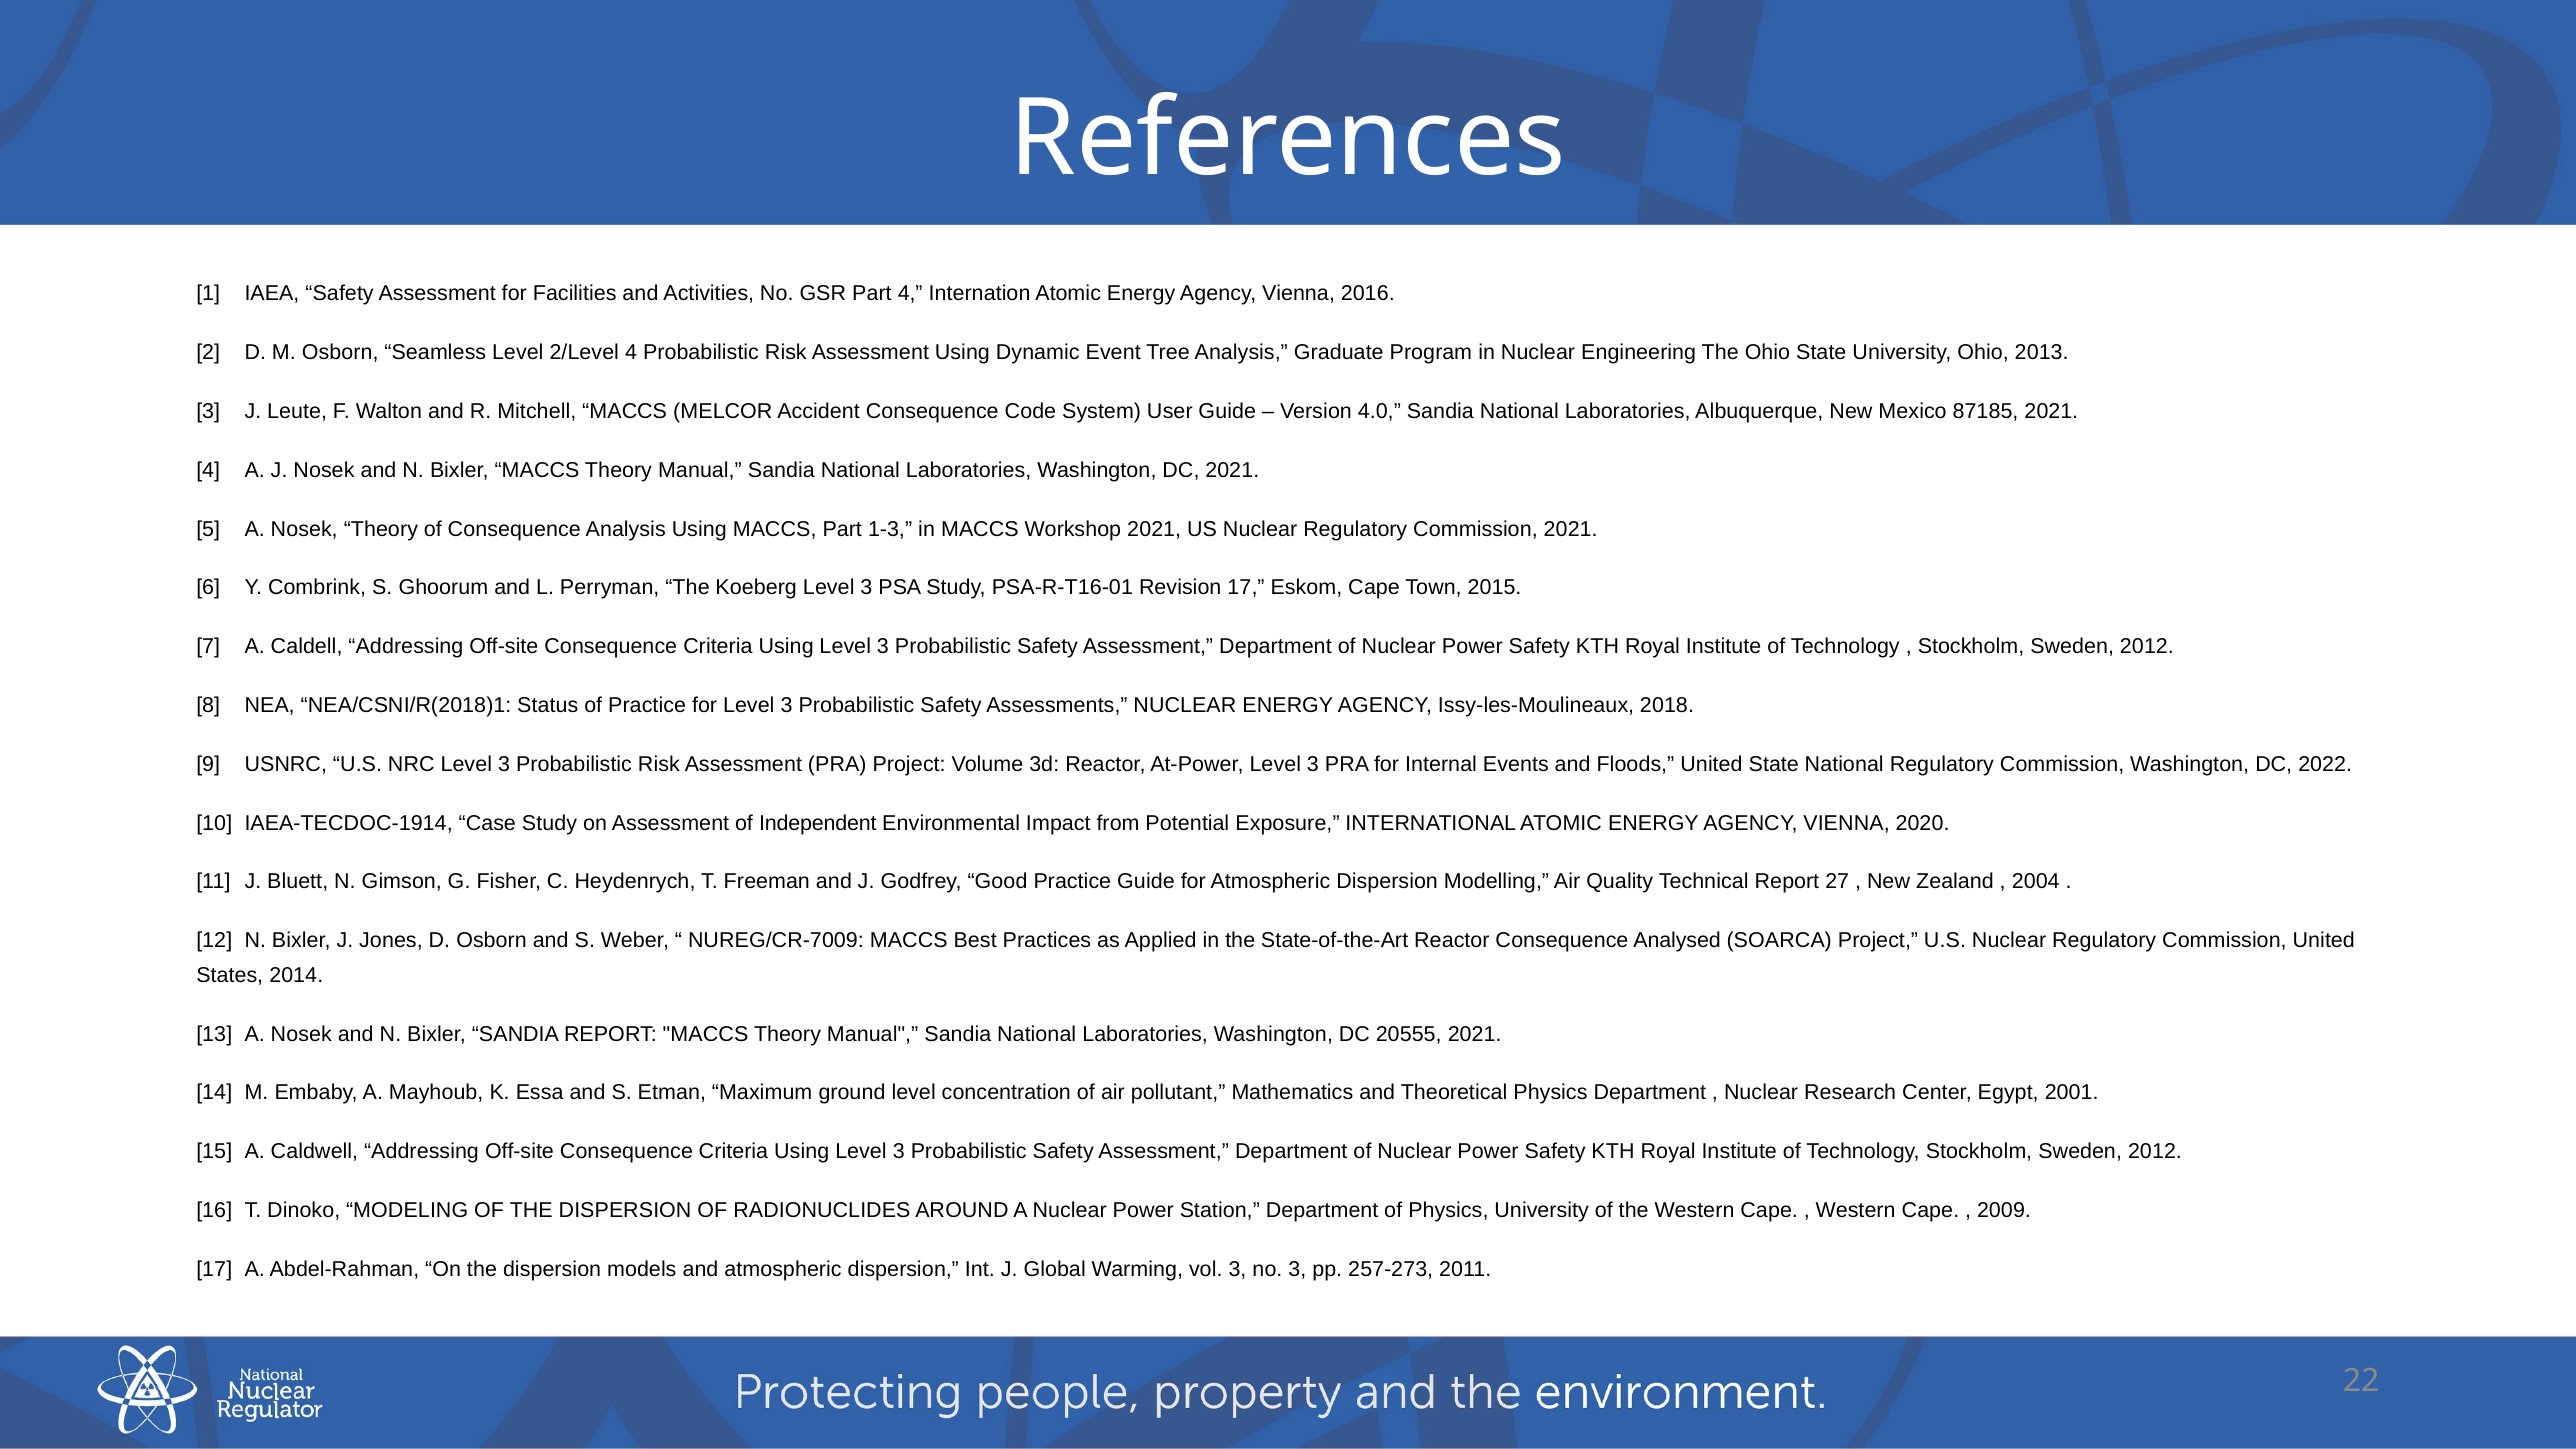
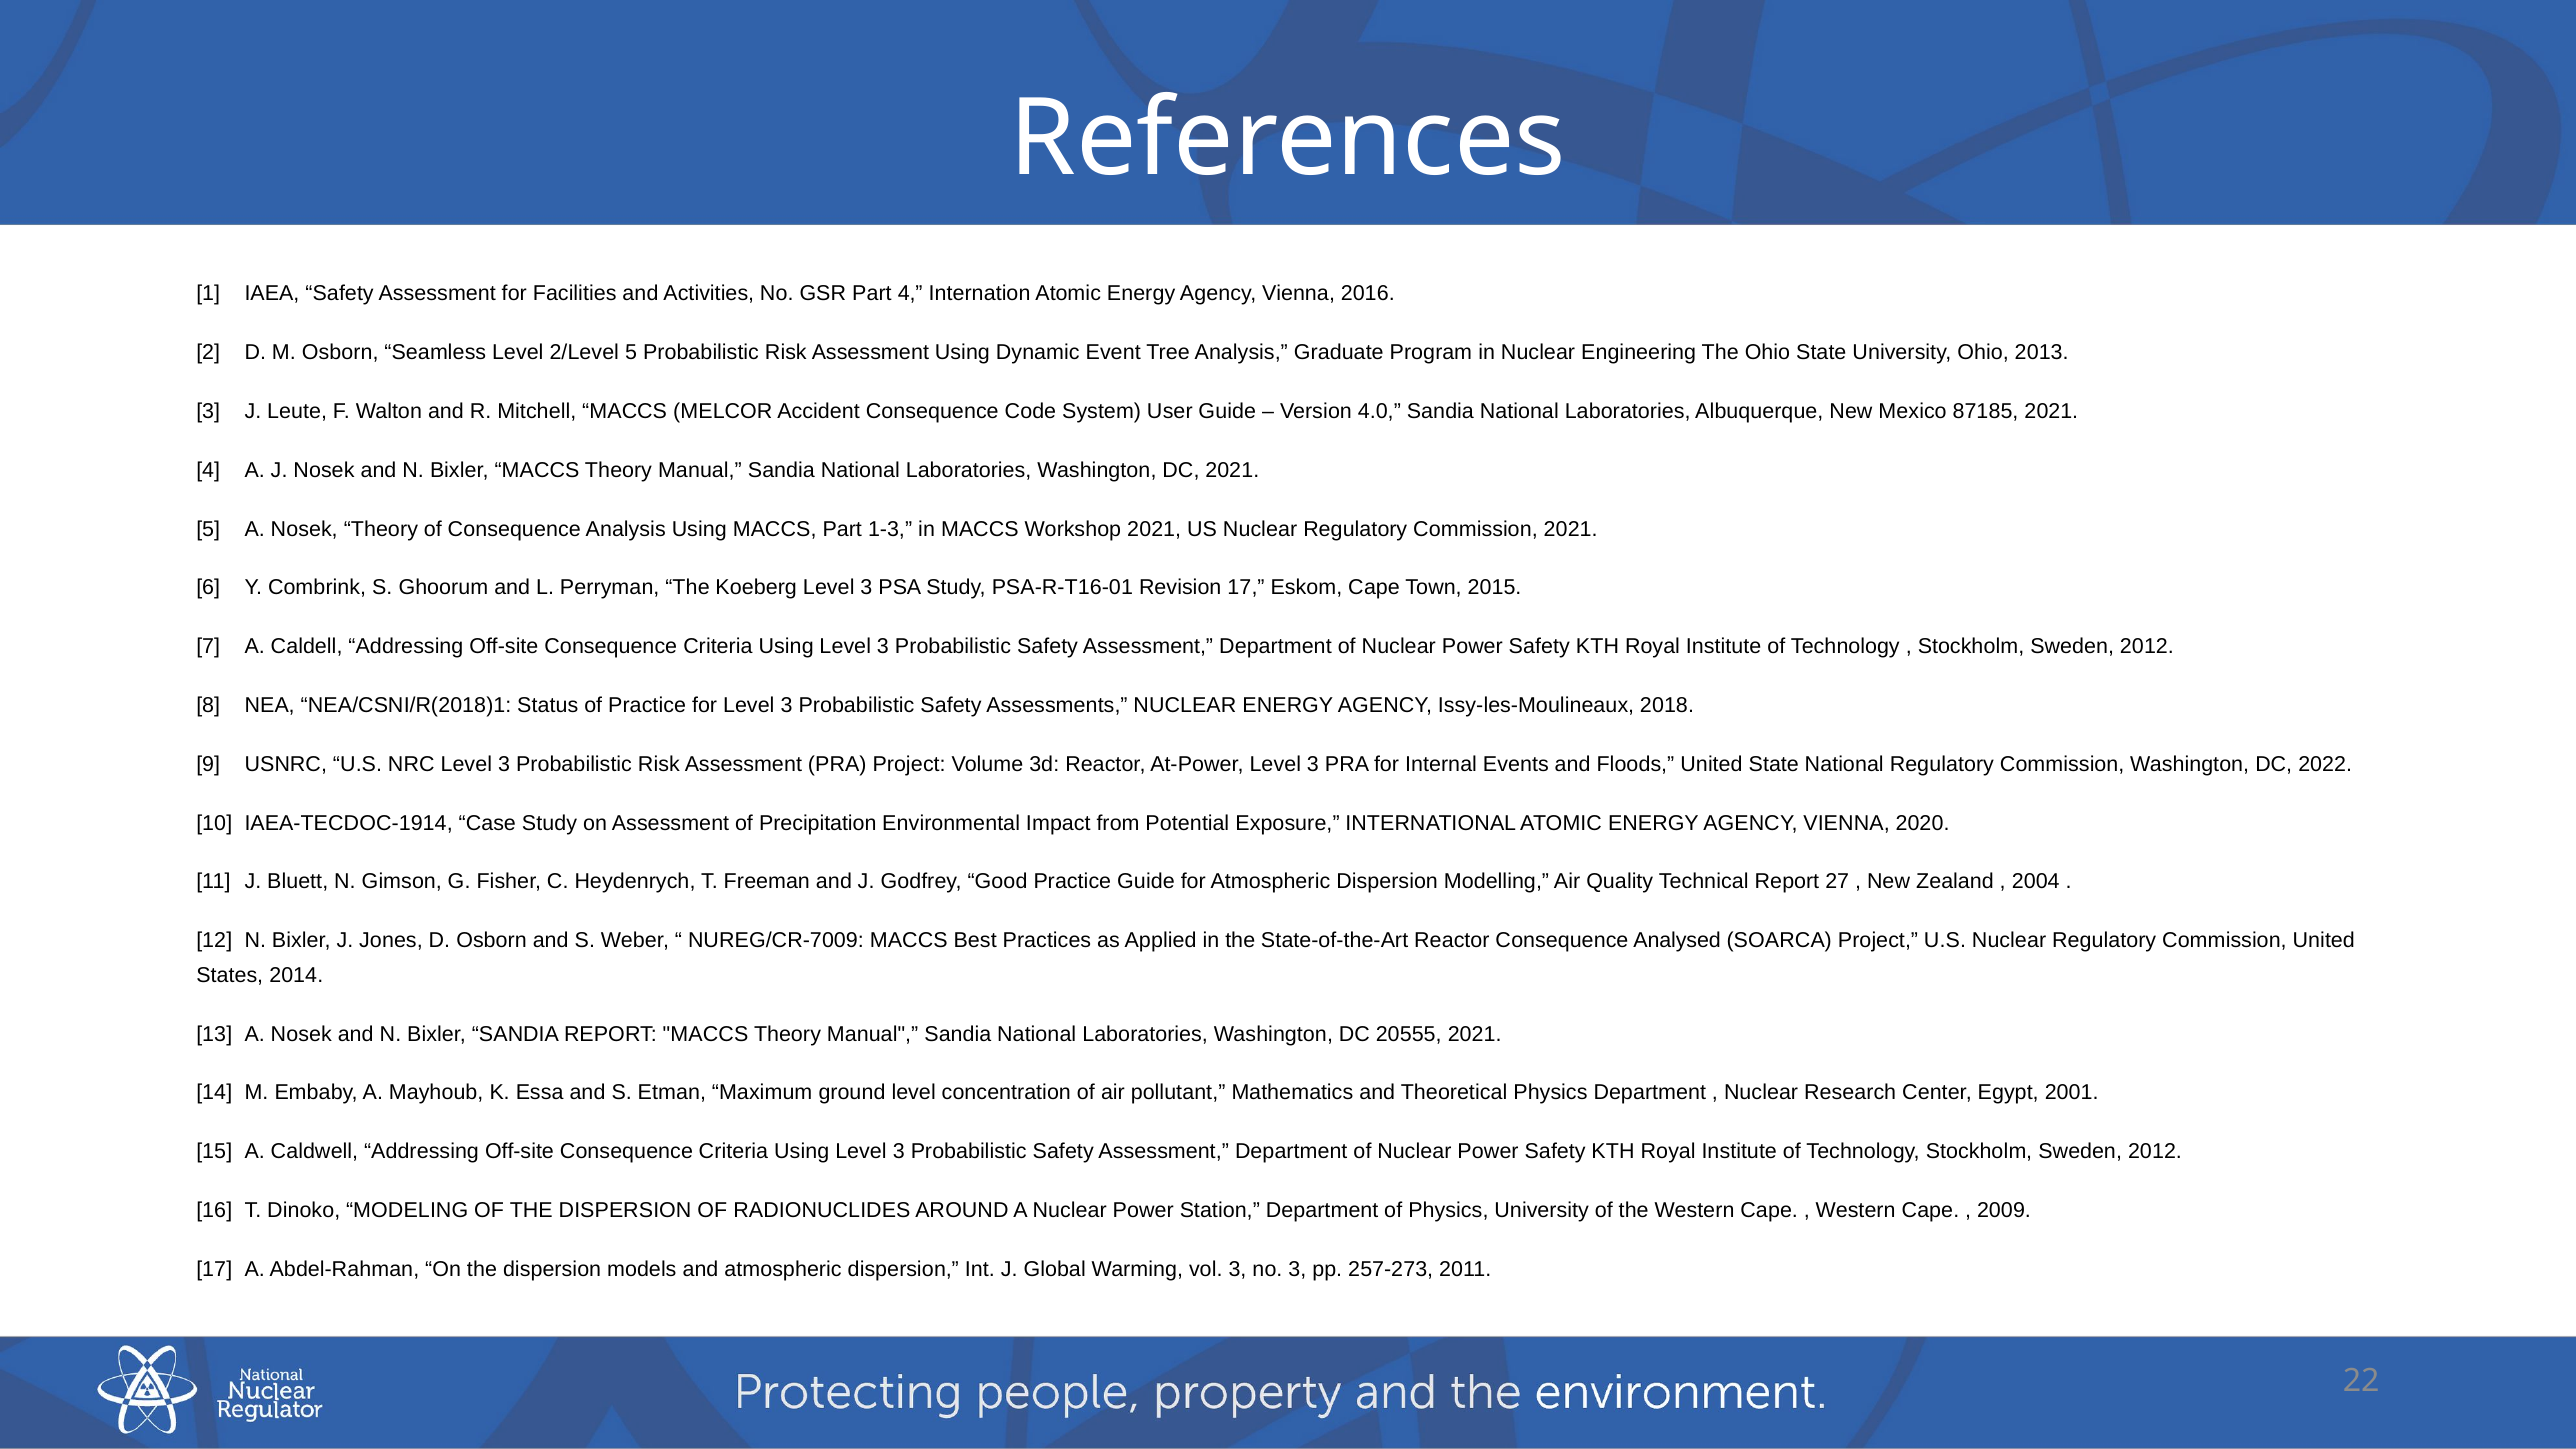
2/Level 4: 4 -> 5
Independent: Independent -> Precipitation
